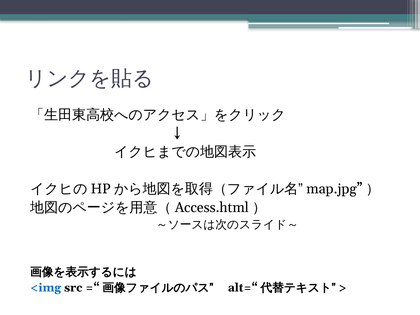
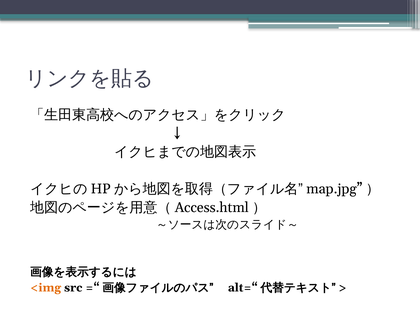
<img colour: blue -> orange
